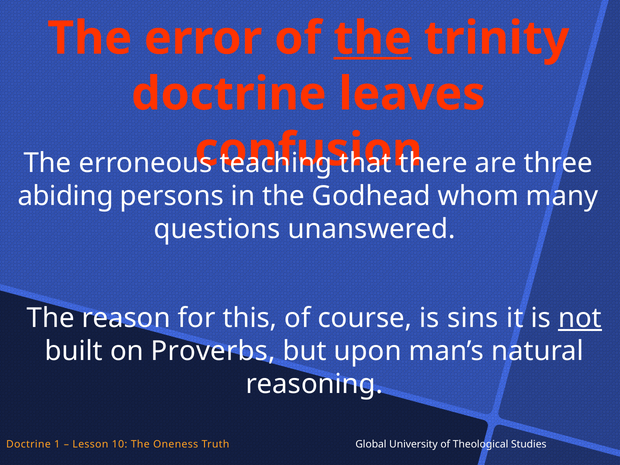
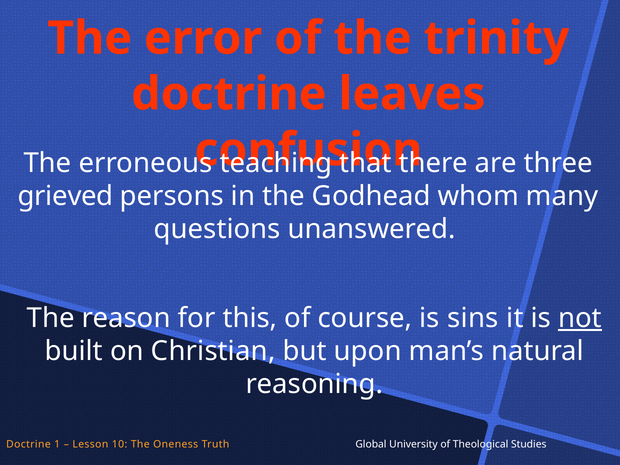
the at (373, 38) underline: present -> none
abiding: abiding -> grieved
Proverbs: Proverbs -> Christian
